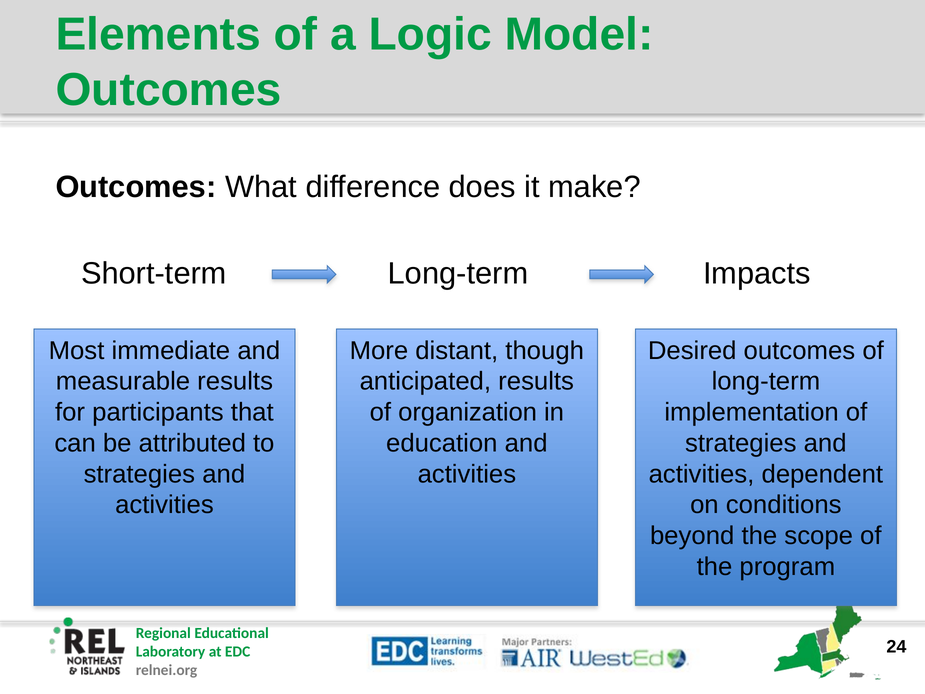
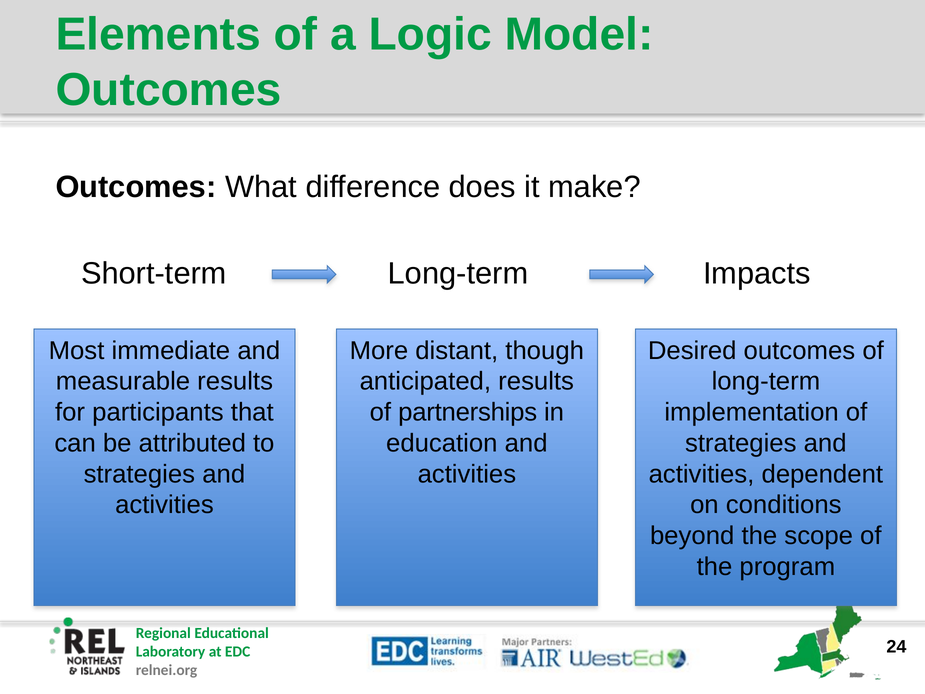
organization: organization -> partnerships
